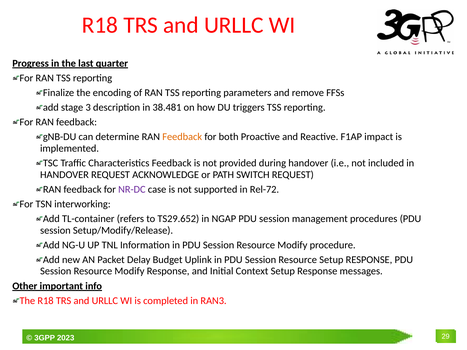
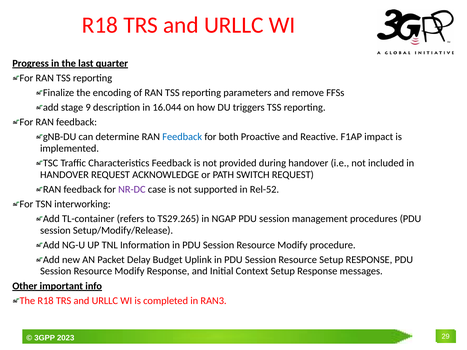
3: 3 -> 9
38.481: 38.481 -> 16.044
Feedback at (182, 137) colour: orange -> blue
Rel-72: Rel-72 -> Rel-52
TS29.652: TS29.652 -> TS29.265
